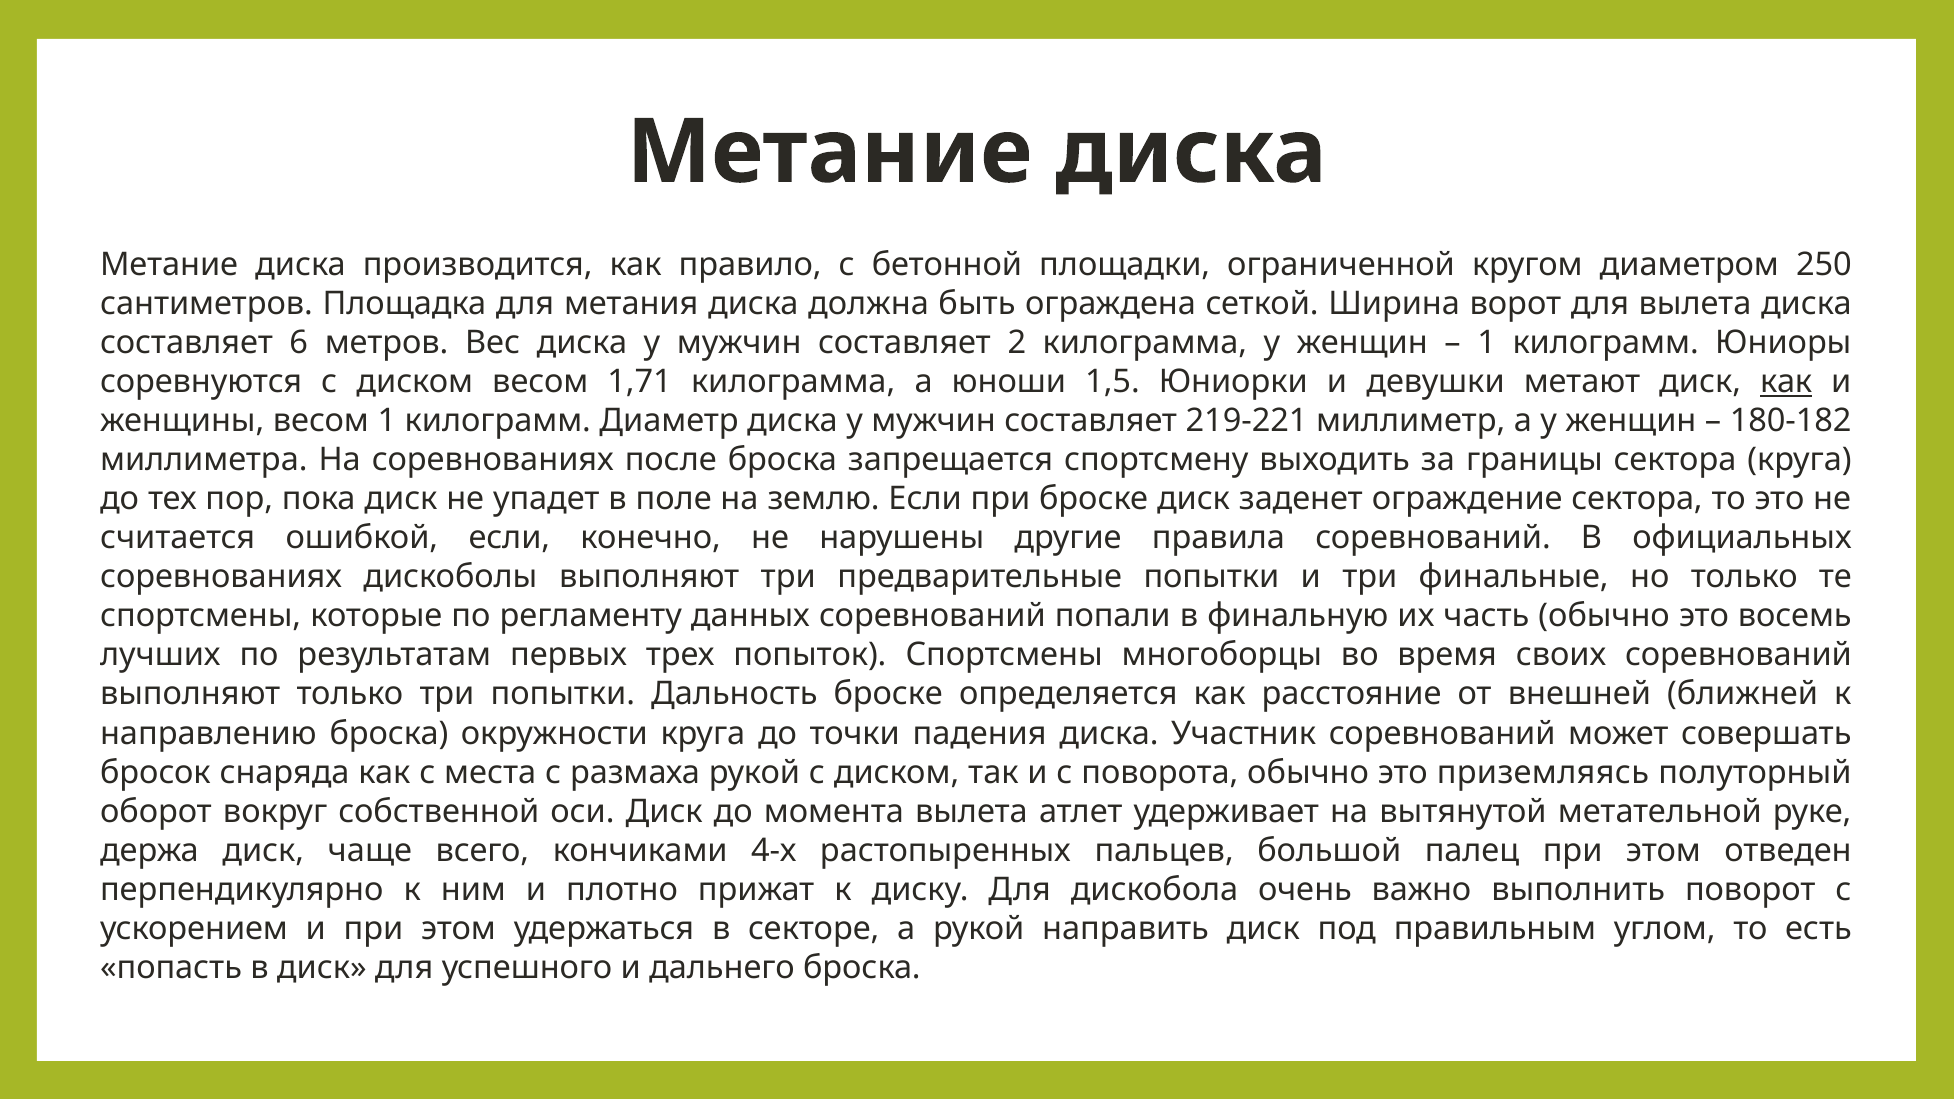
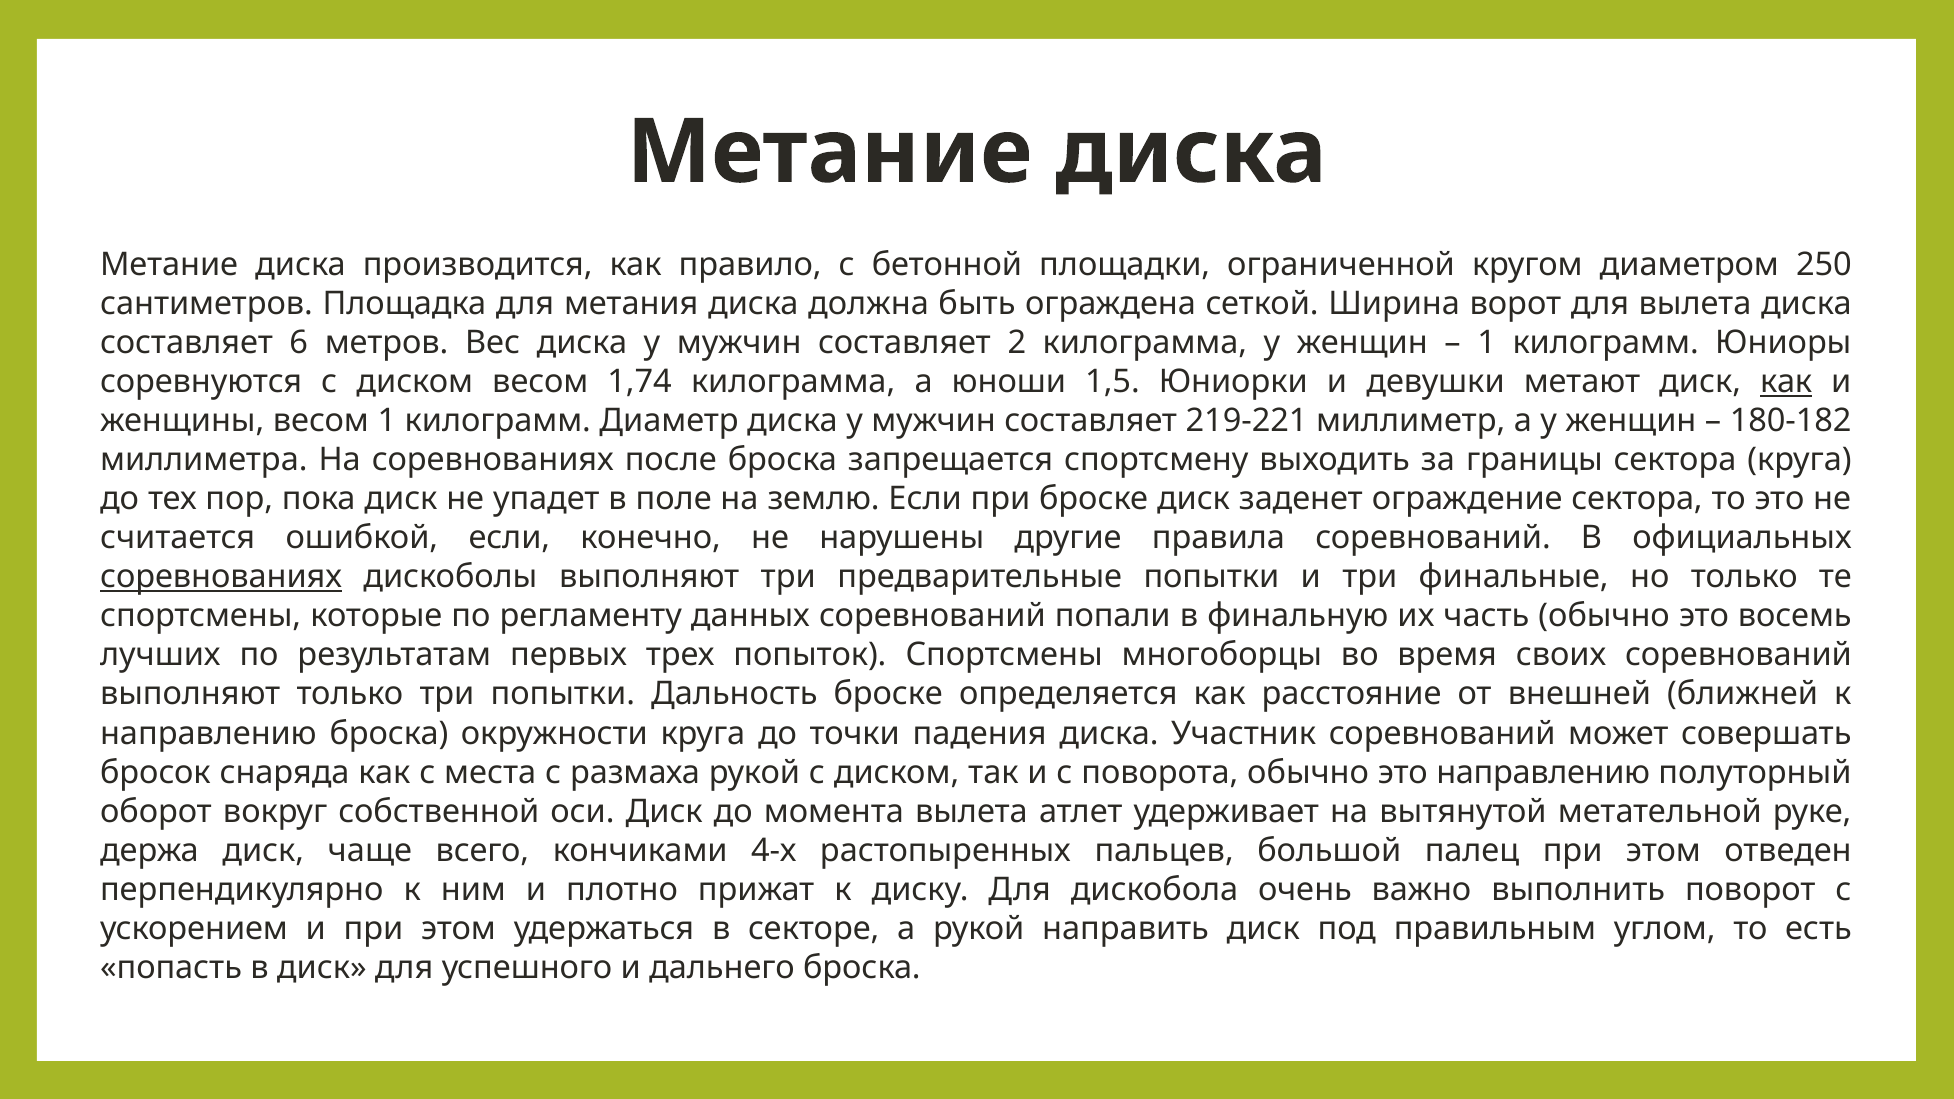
1,71: 1,71 -> 1,74
соревнованиях at (221, 577) underline: none -> present
это приземляясь: приземляясь -> направлению
